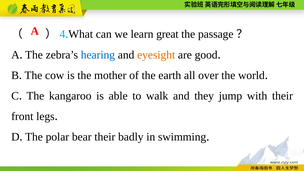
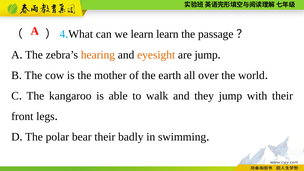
learn great: great -> learn
hearing colour: blue -> orange
are good: good -> jump
